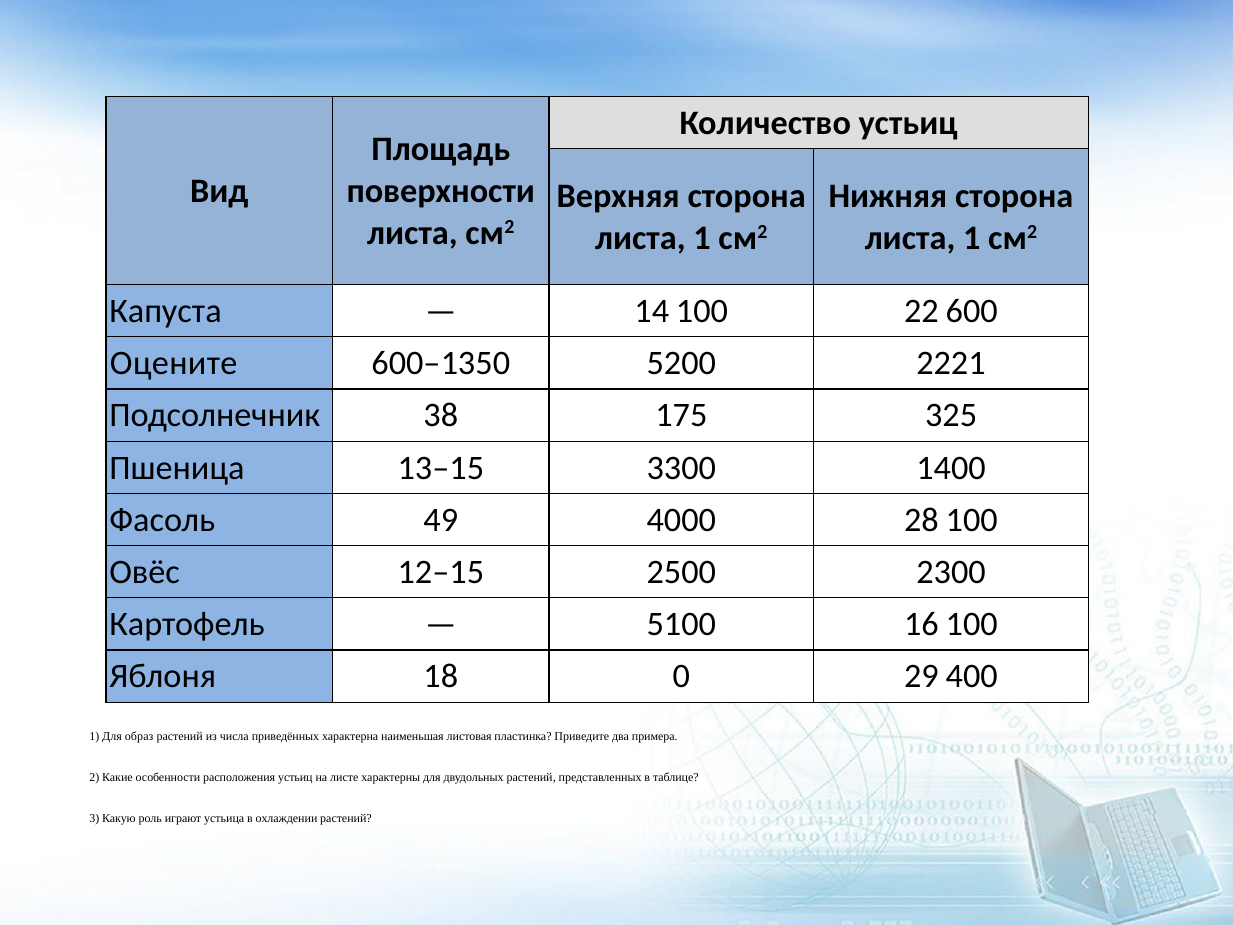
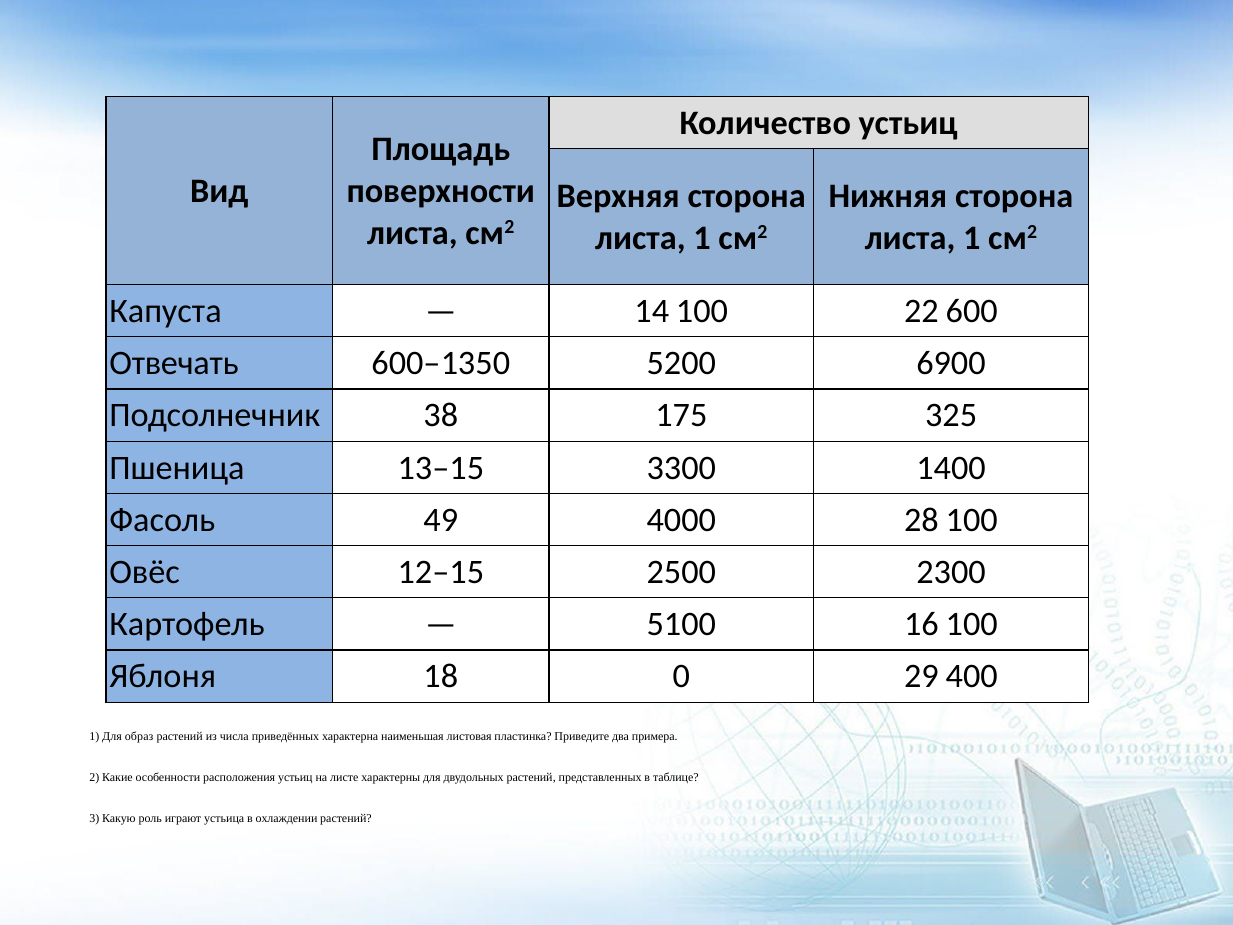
Оцените: Оцените -> Отвечать
2221: 2221 -> 6900
